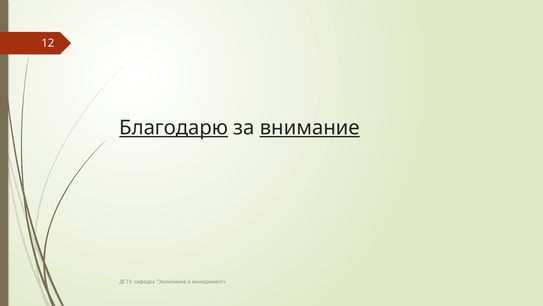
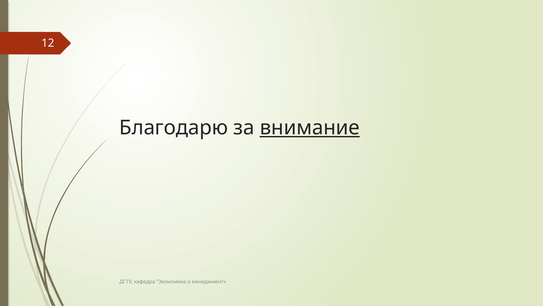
Благодарю underline: present -> none
